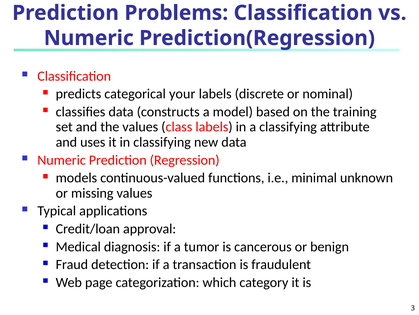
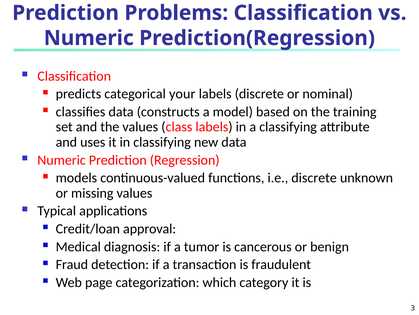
i.e minimal: minimal -> discrete
